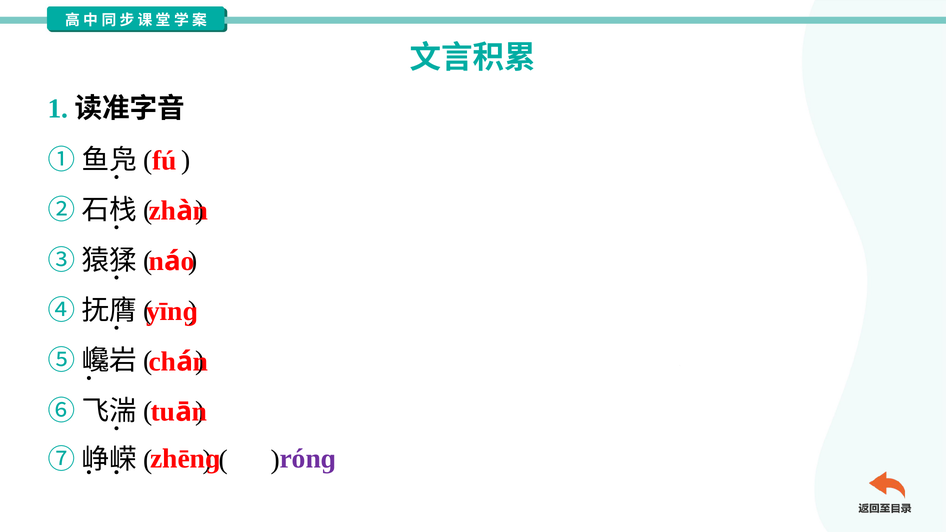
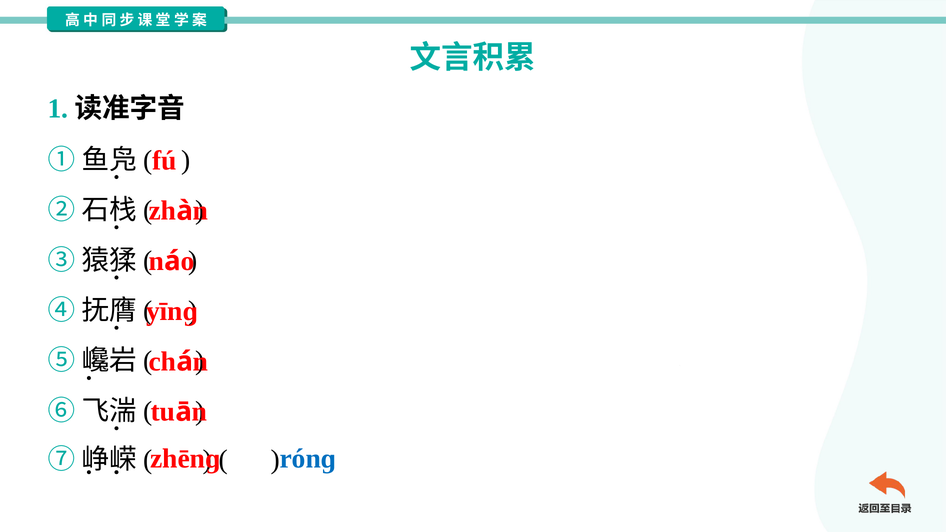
rónɡ colour: purple -> blue
